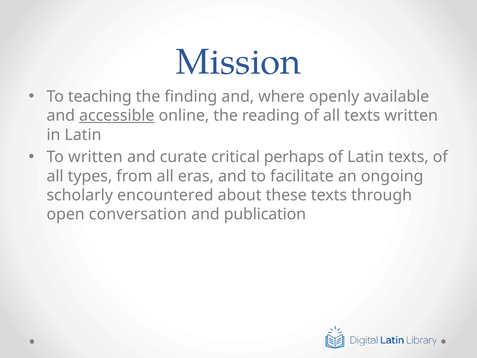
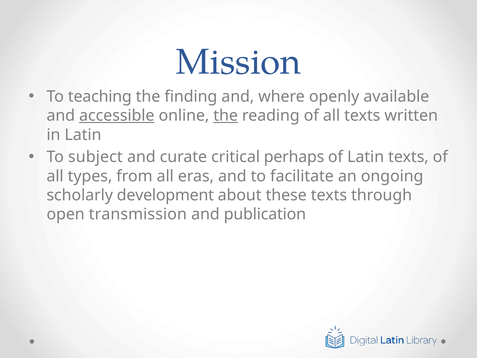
the at (226, 116) underline: none -> present
To written: written -> subject
encountered: encountered -> development
conversation: conversation -> transmission
